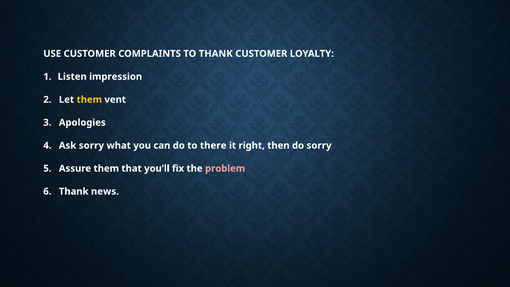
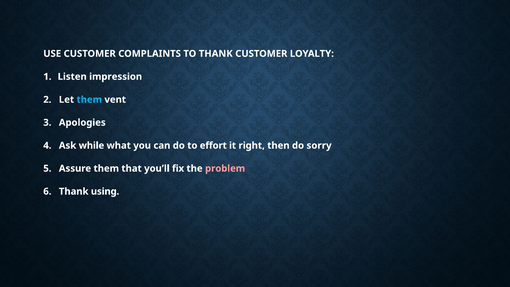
them at (89, 100) colour: yellow -> light blue
Ask sorry: sorry -> while
there: there -> effort
news: news -> using
